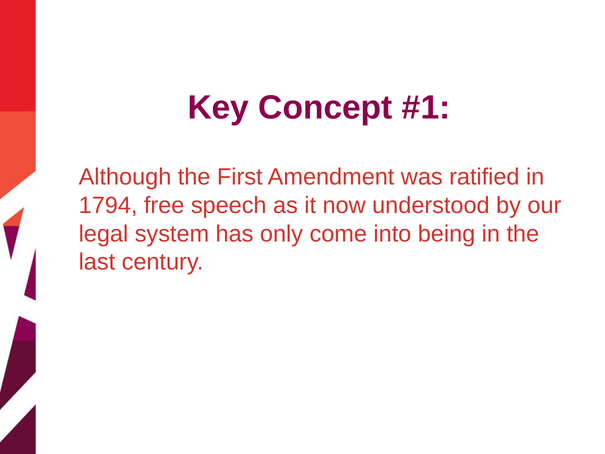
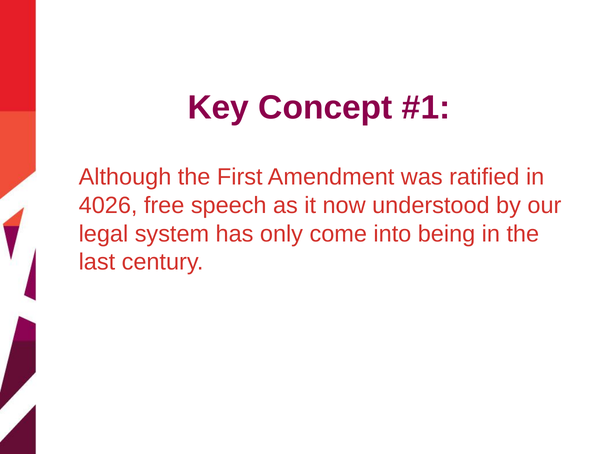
1794: 1794 -> 4026
